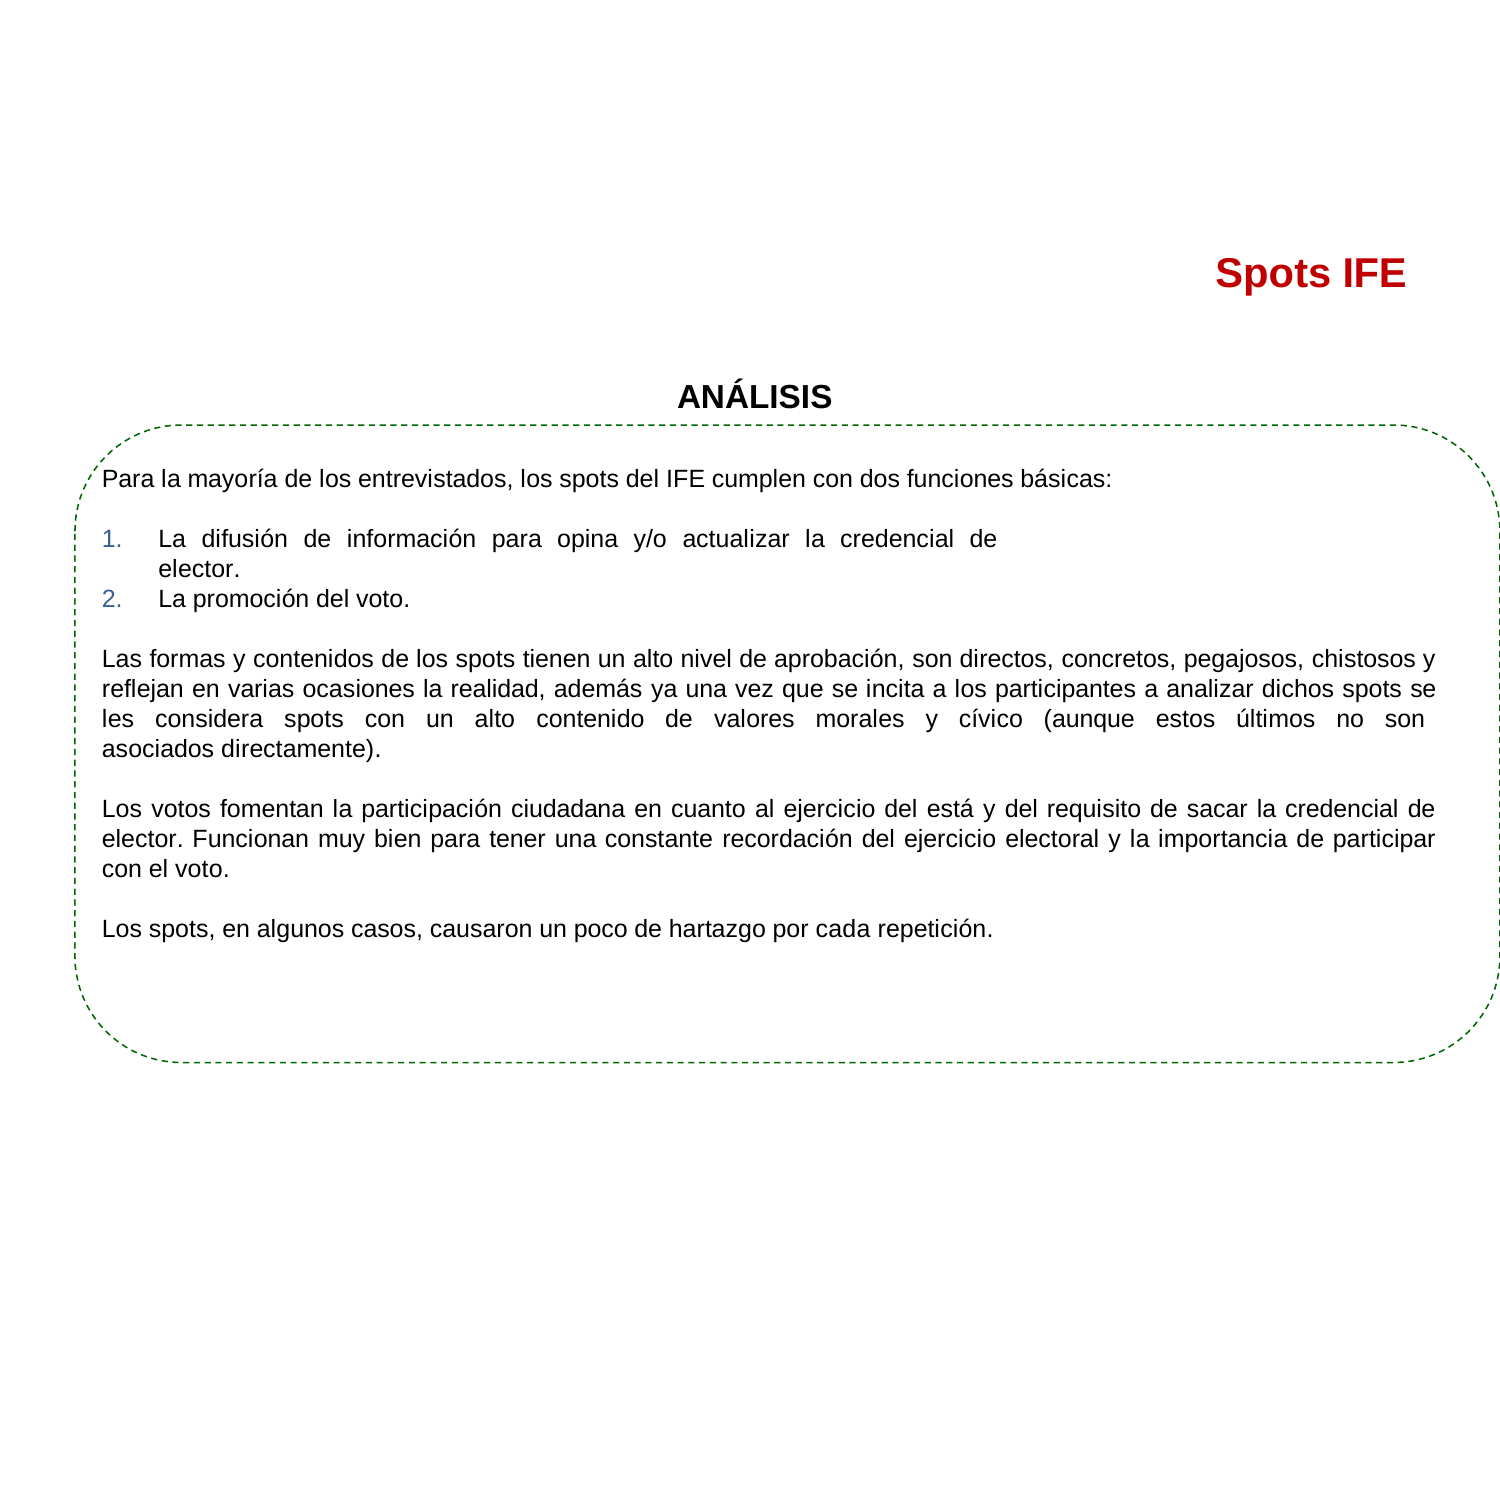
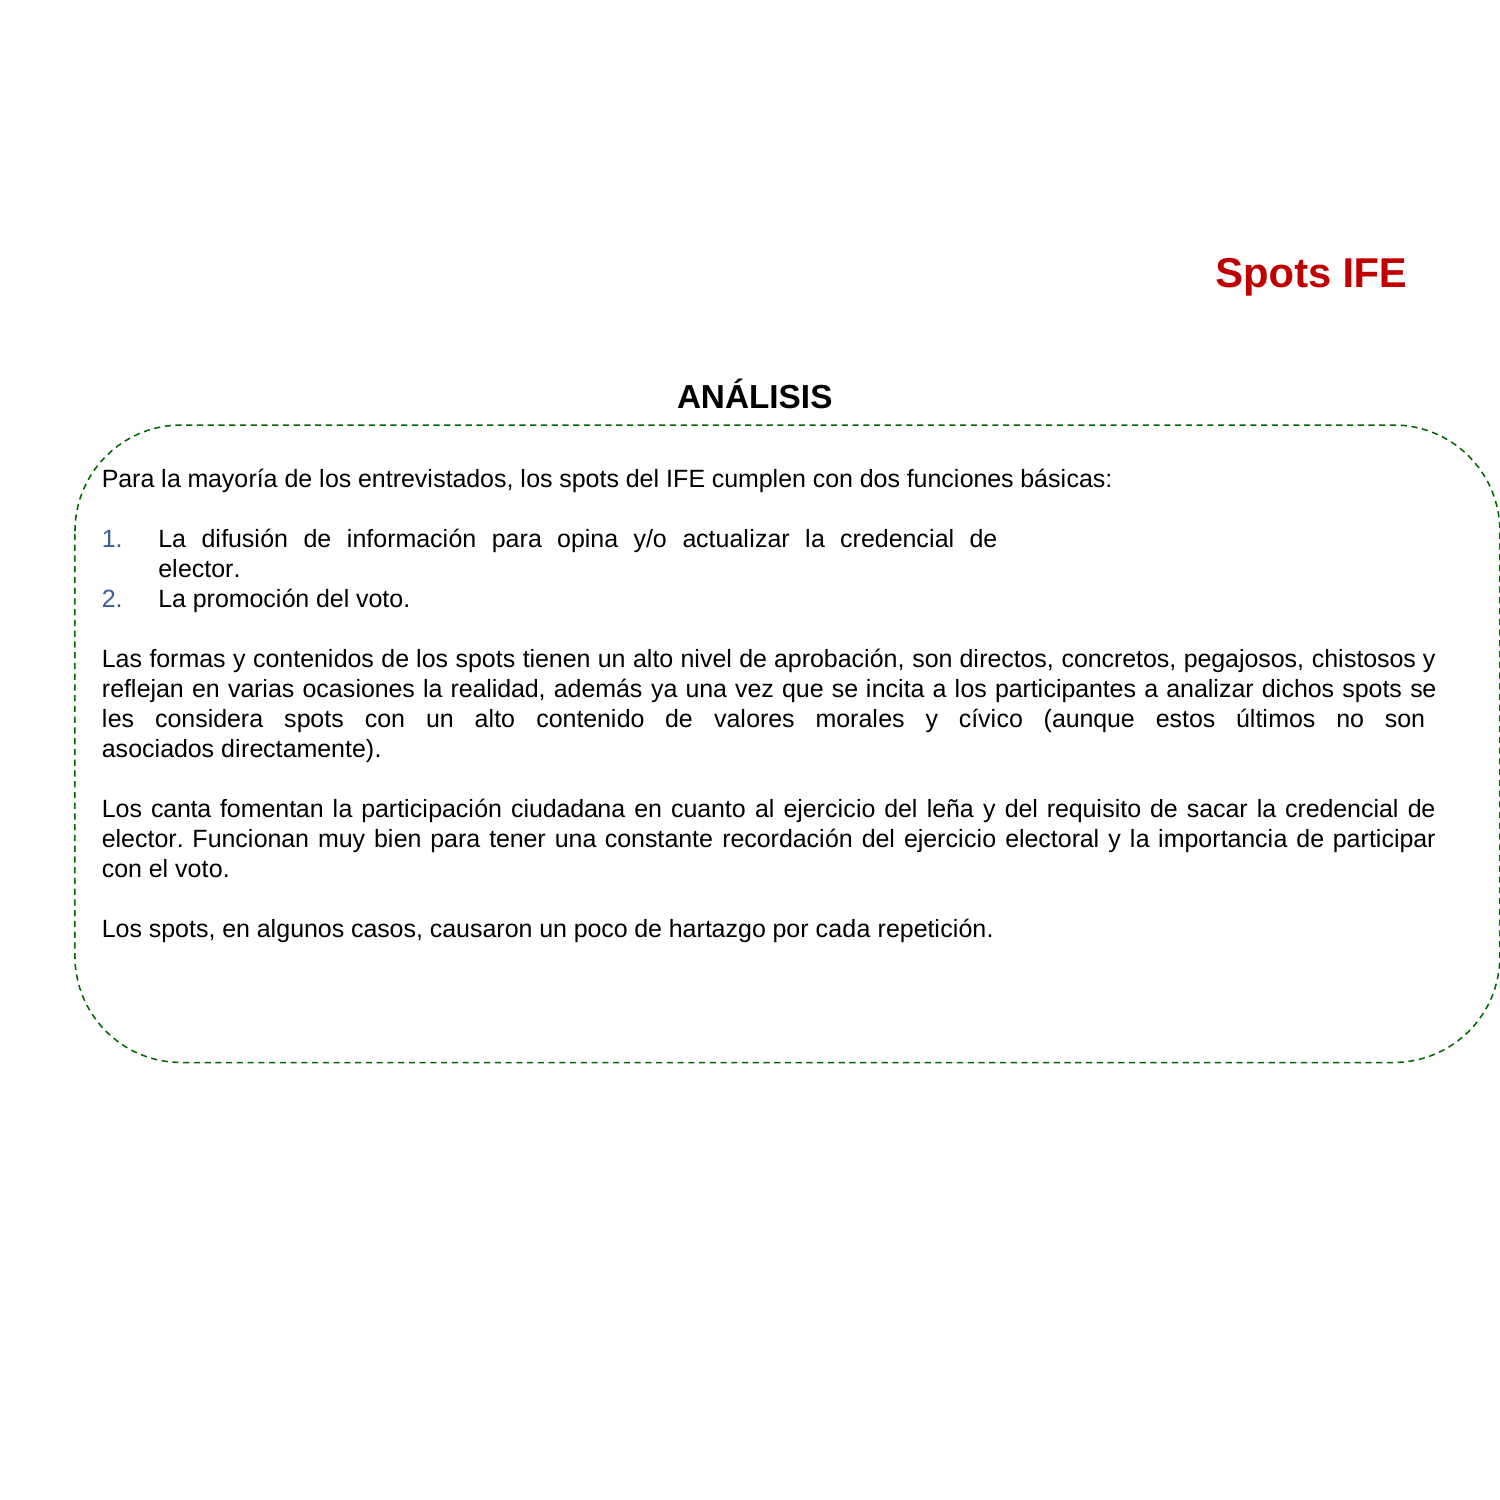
votos: votos -> canta
está: está -> leña
